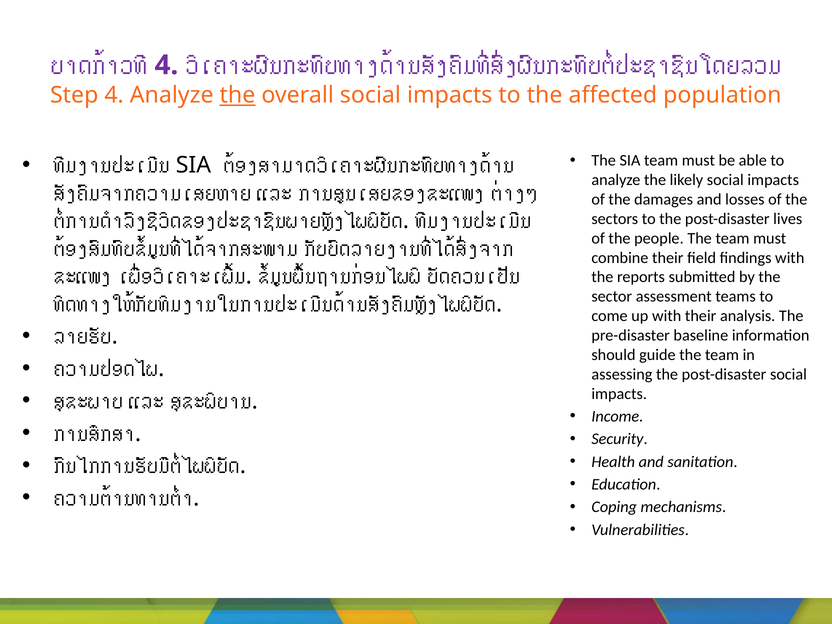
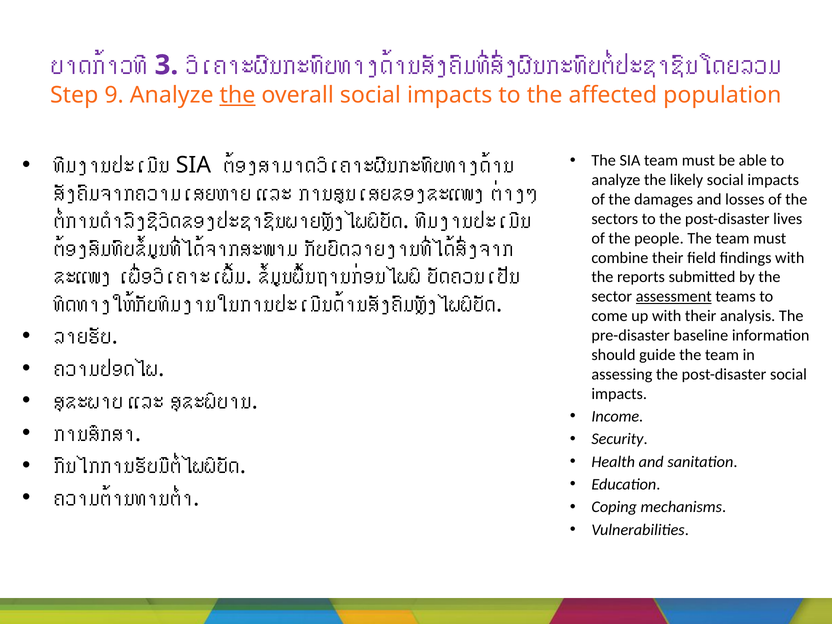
4 at (166, 65): 4 -> 3
Step 4: 4 -> 9
assessment underline: none -> present
